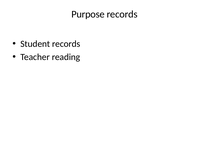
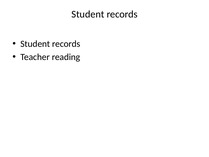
Purpose at (88, 14): Purpose -> Student
